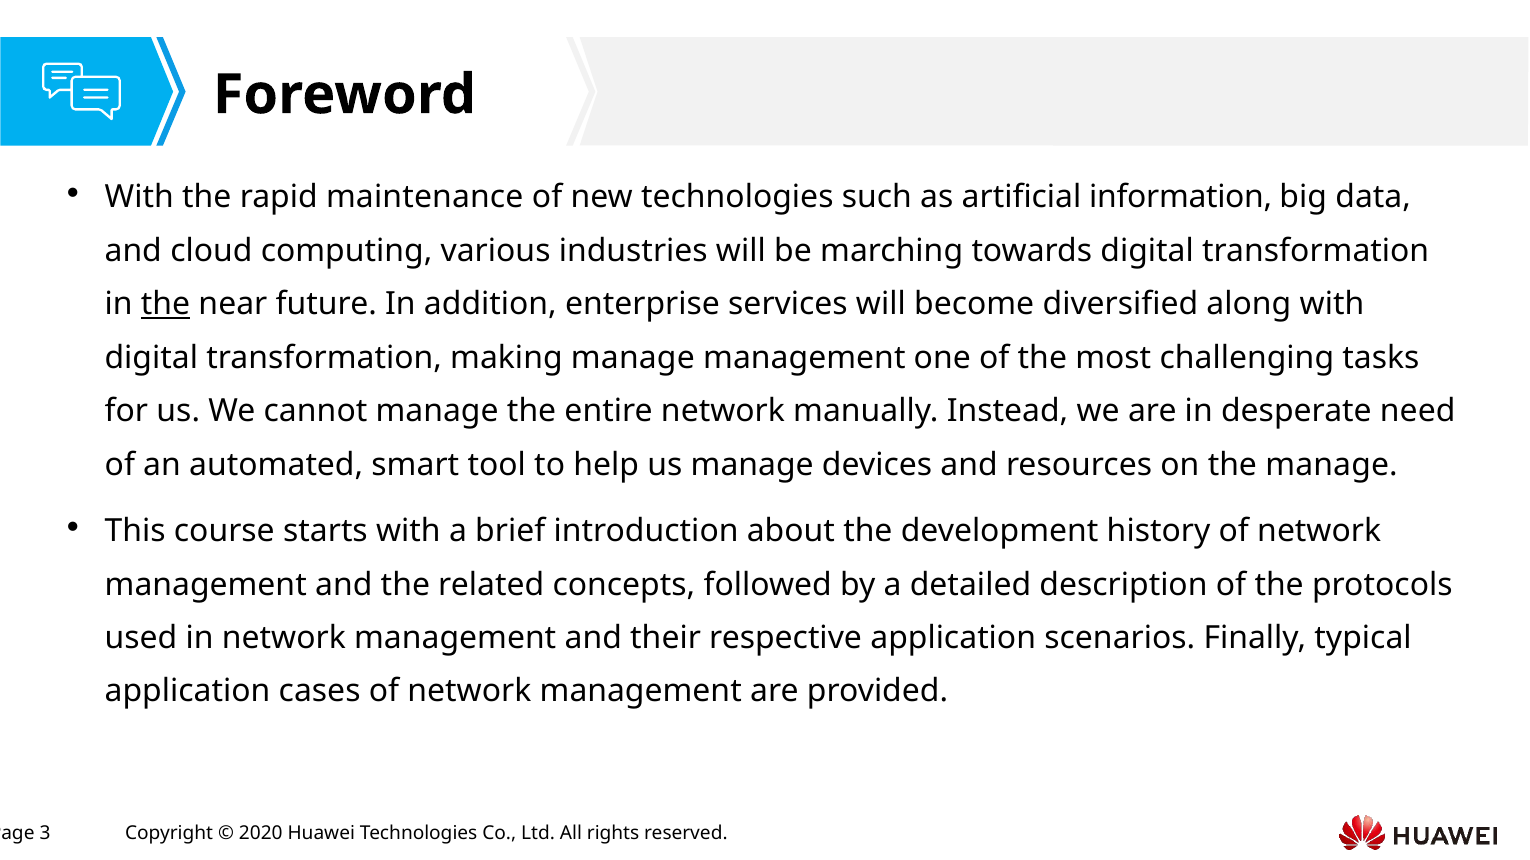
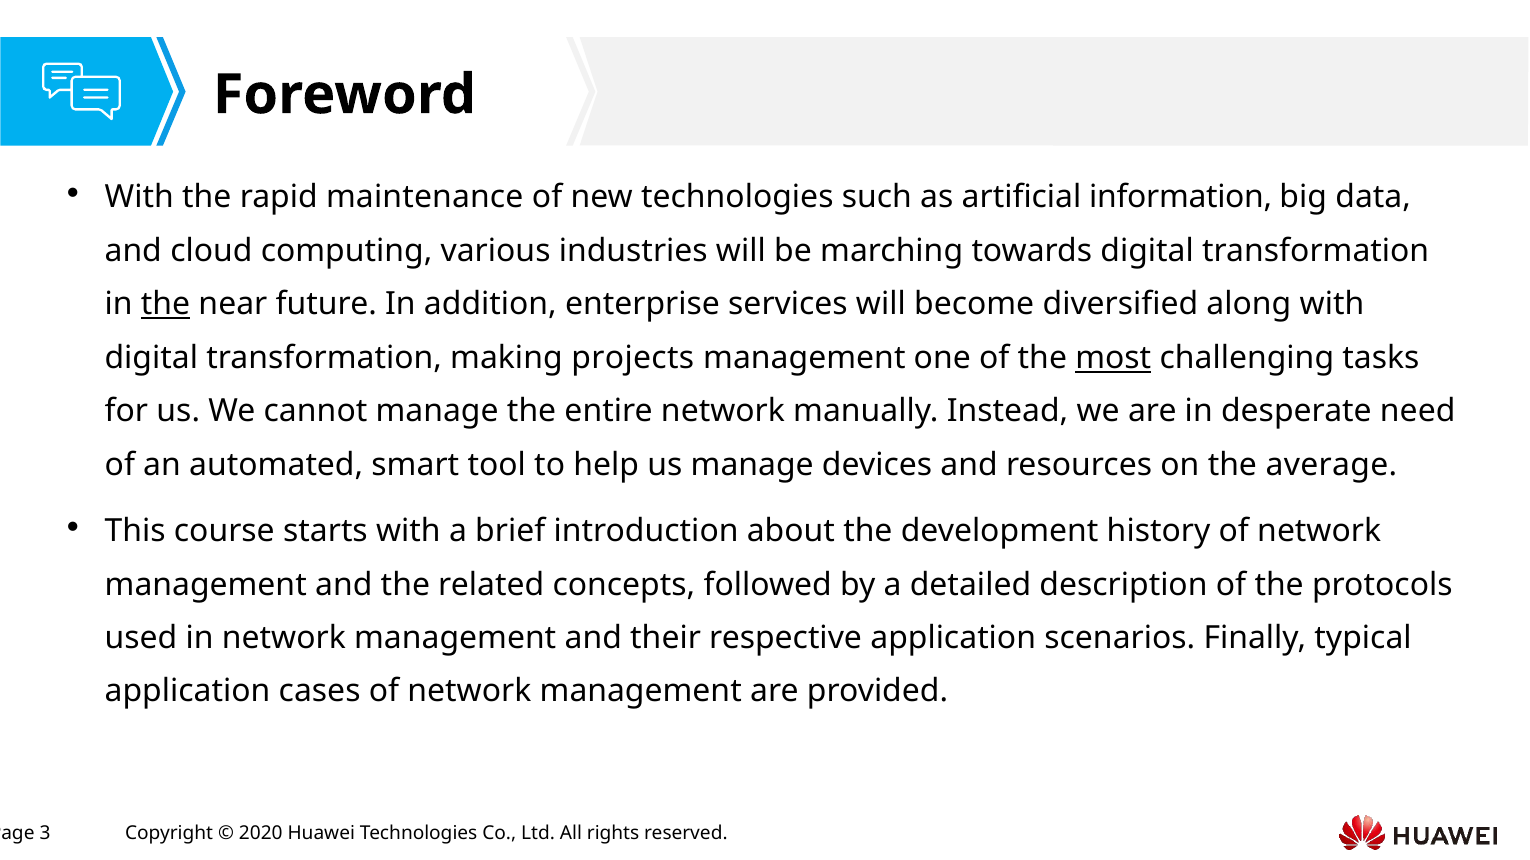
making manage: manage -> projects
most underline: none -> present
the manage: manage -> average
